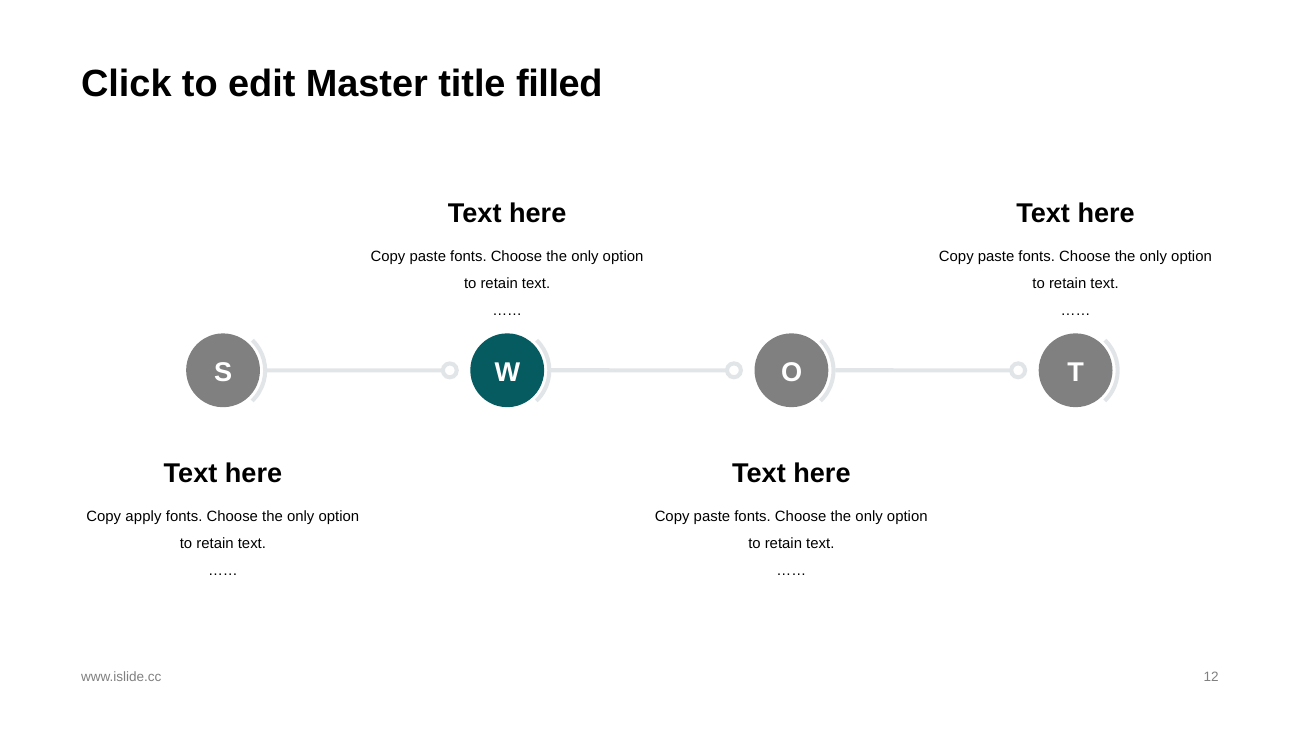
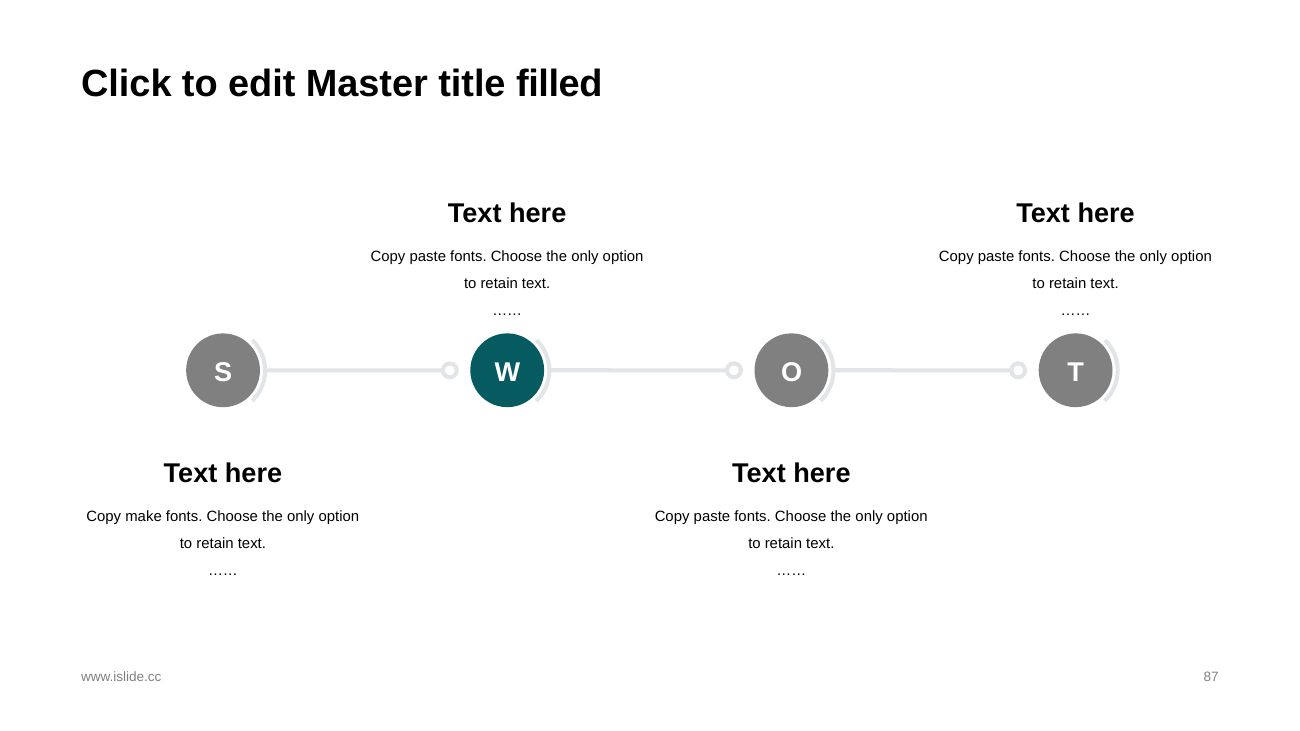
apply: apply -> make
12: 12 -> 87
